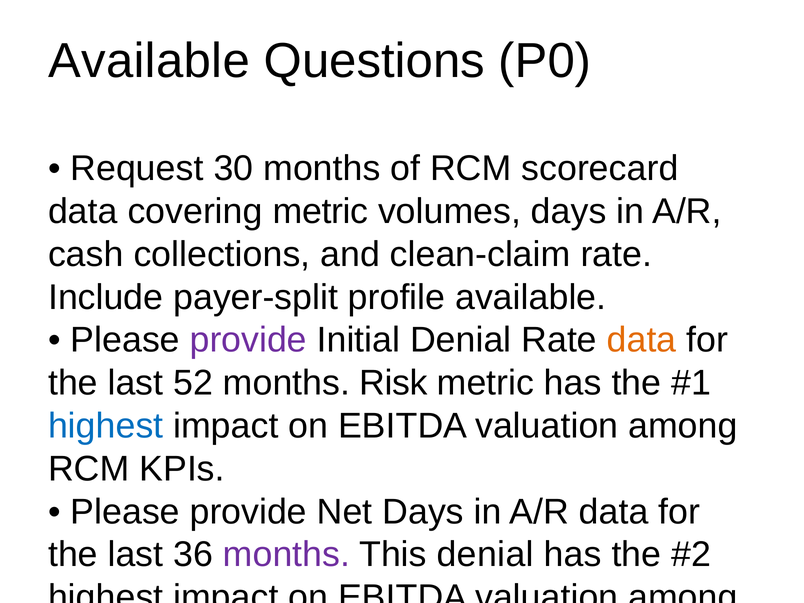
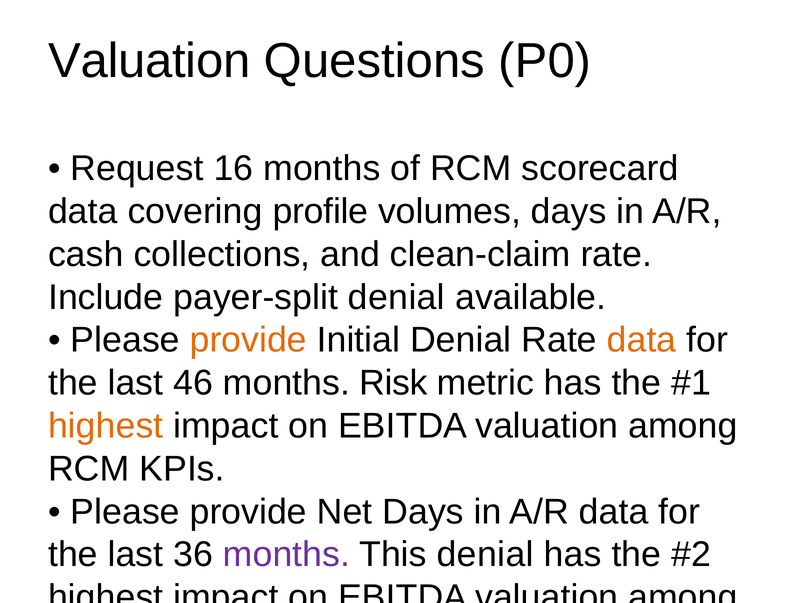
Available at (149, 61): Available -> Valuation
30: 30 -> 16
covering metric: metric -> profile
payer-split profile: profile -> denial
provide at (248, 340) colour: purple -> orange
52: 52 -> 46
highest at (106, 426) colour: blue -> orange
